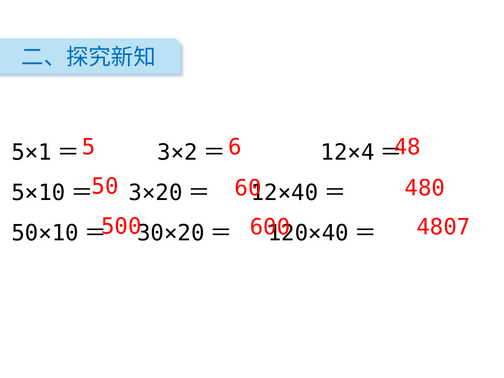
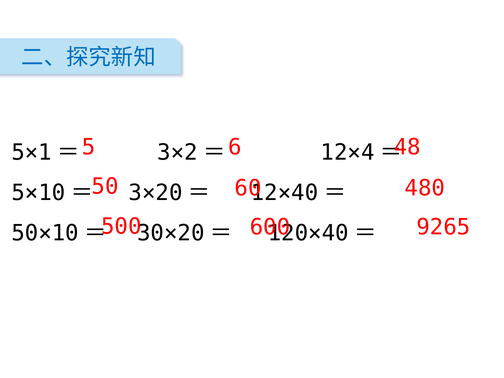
4807: 4807 -> 9265
